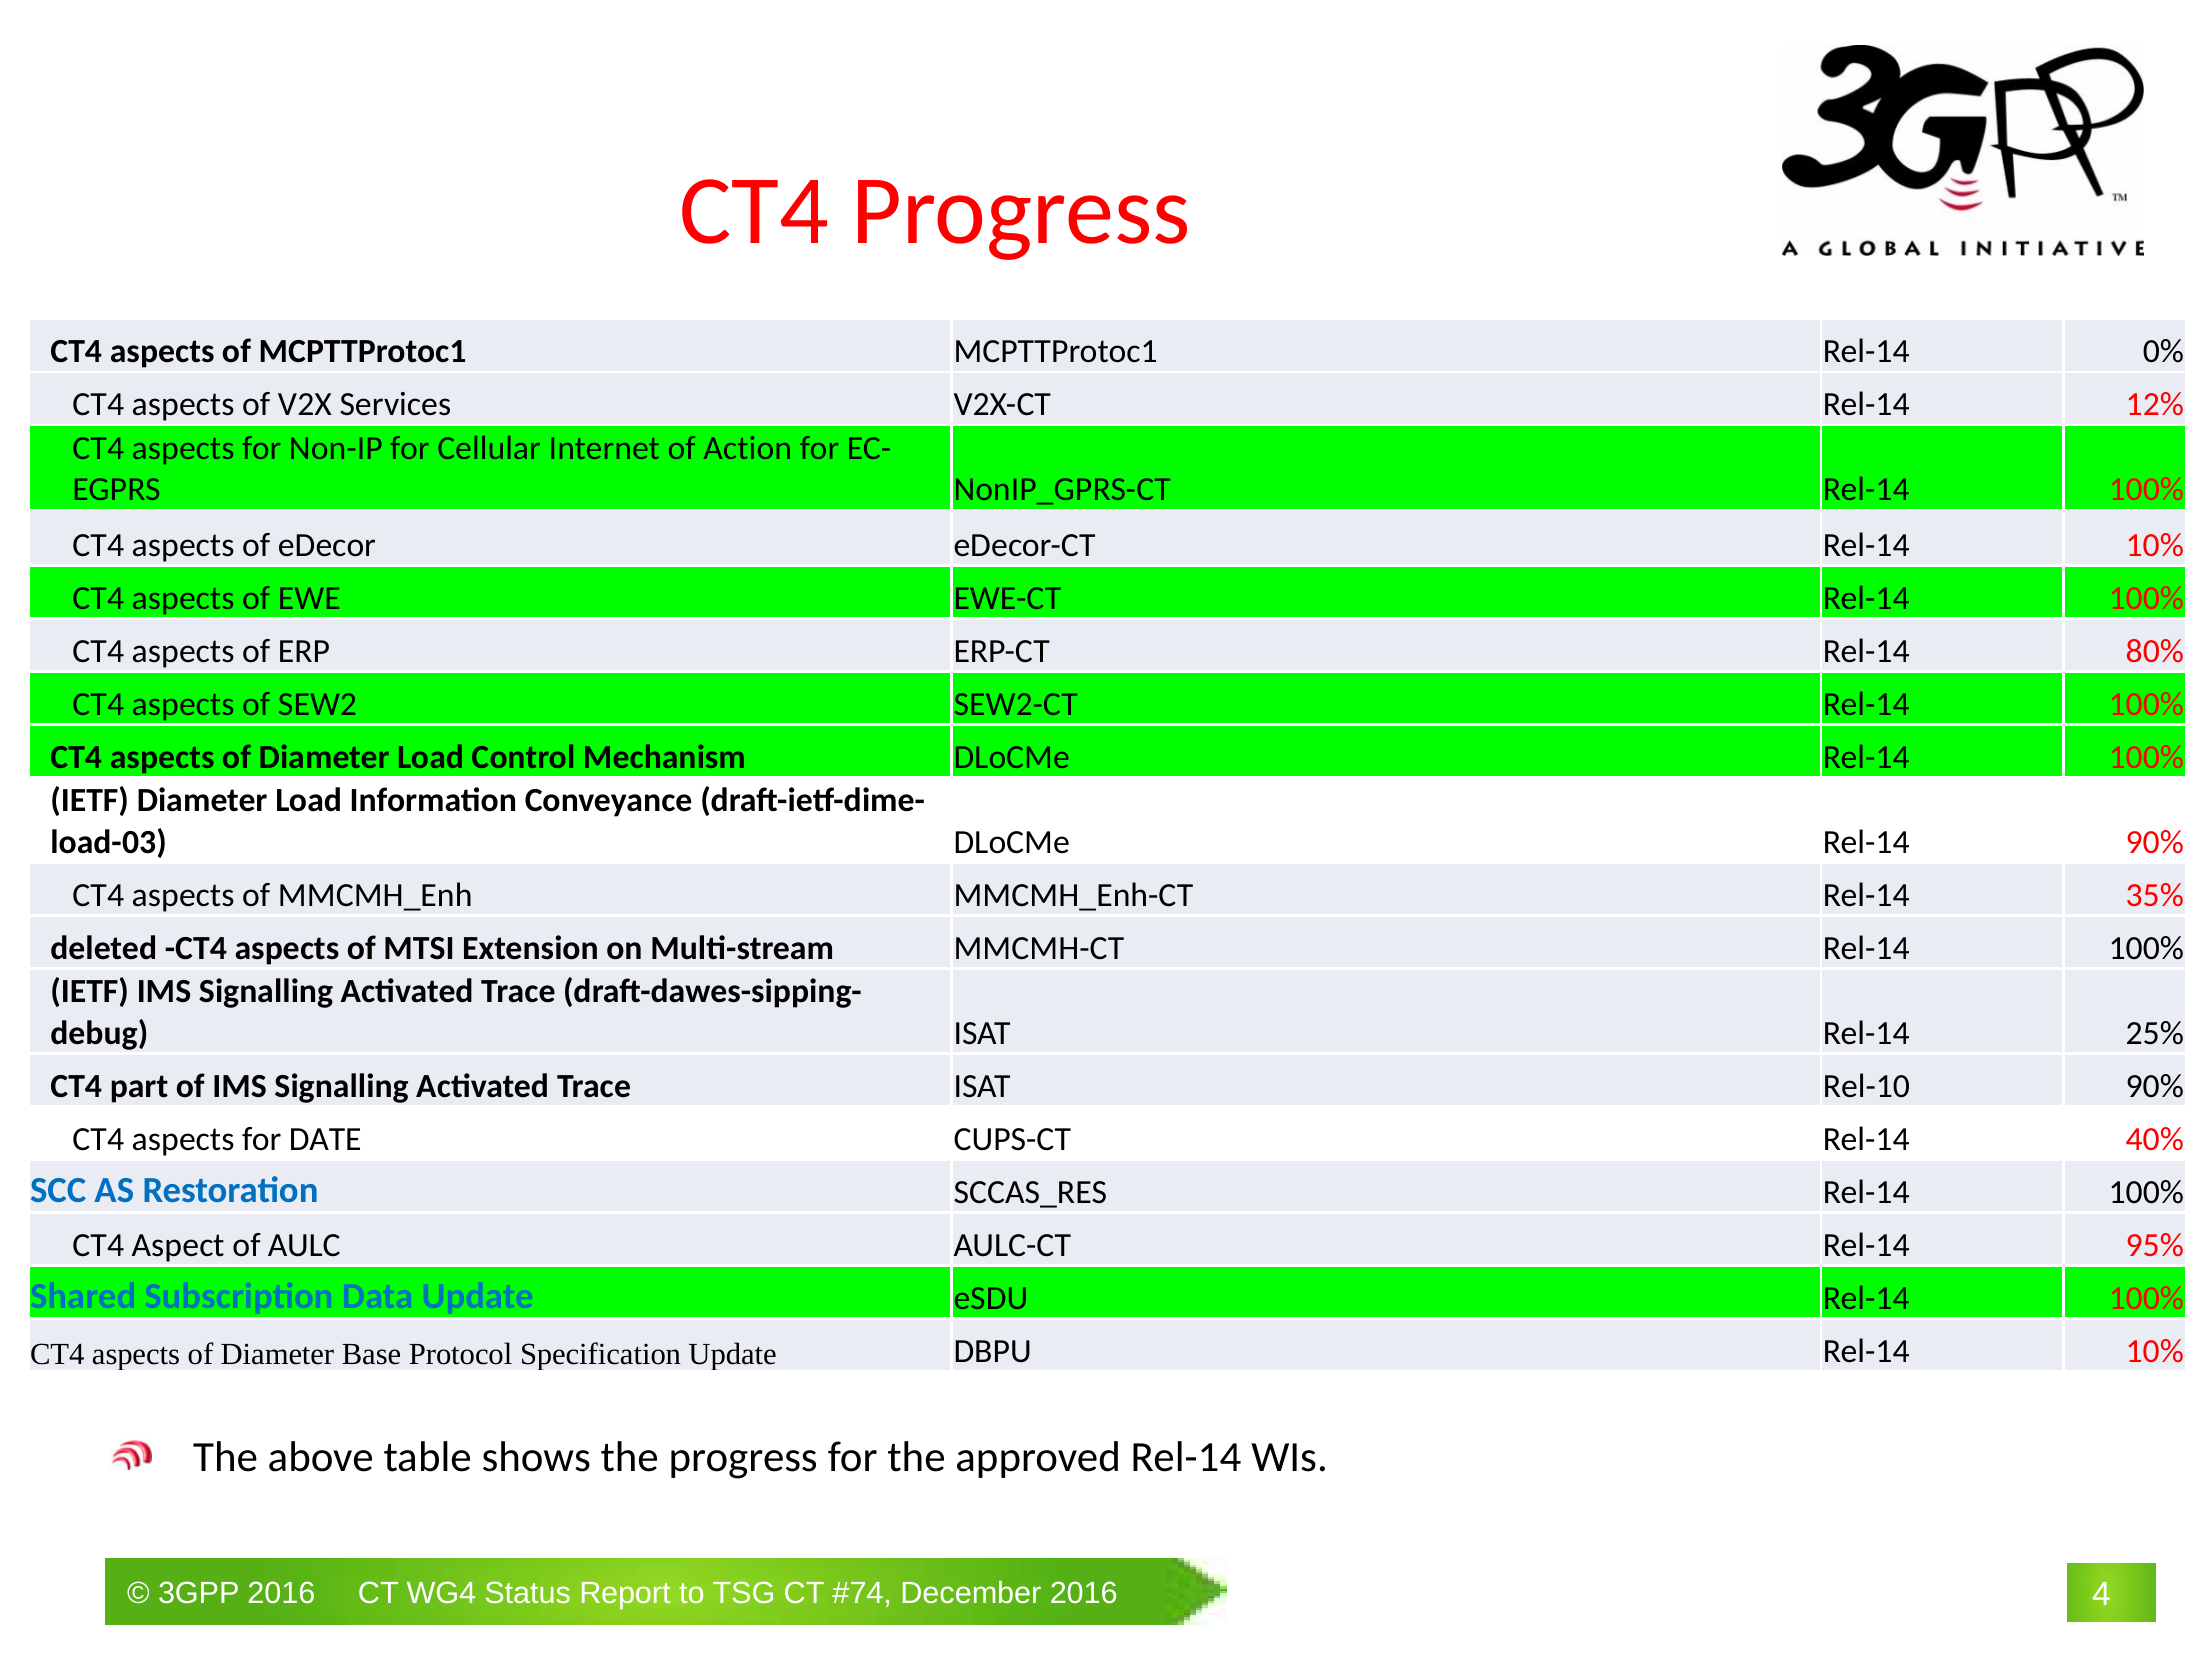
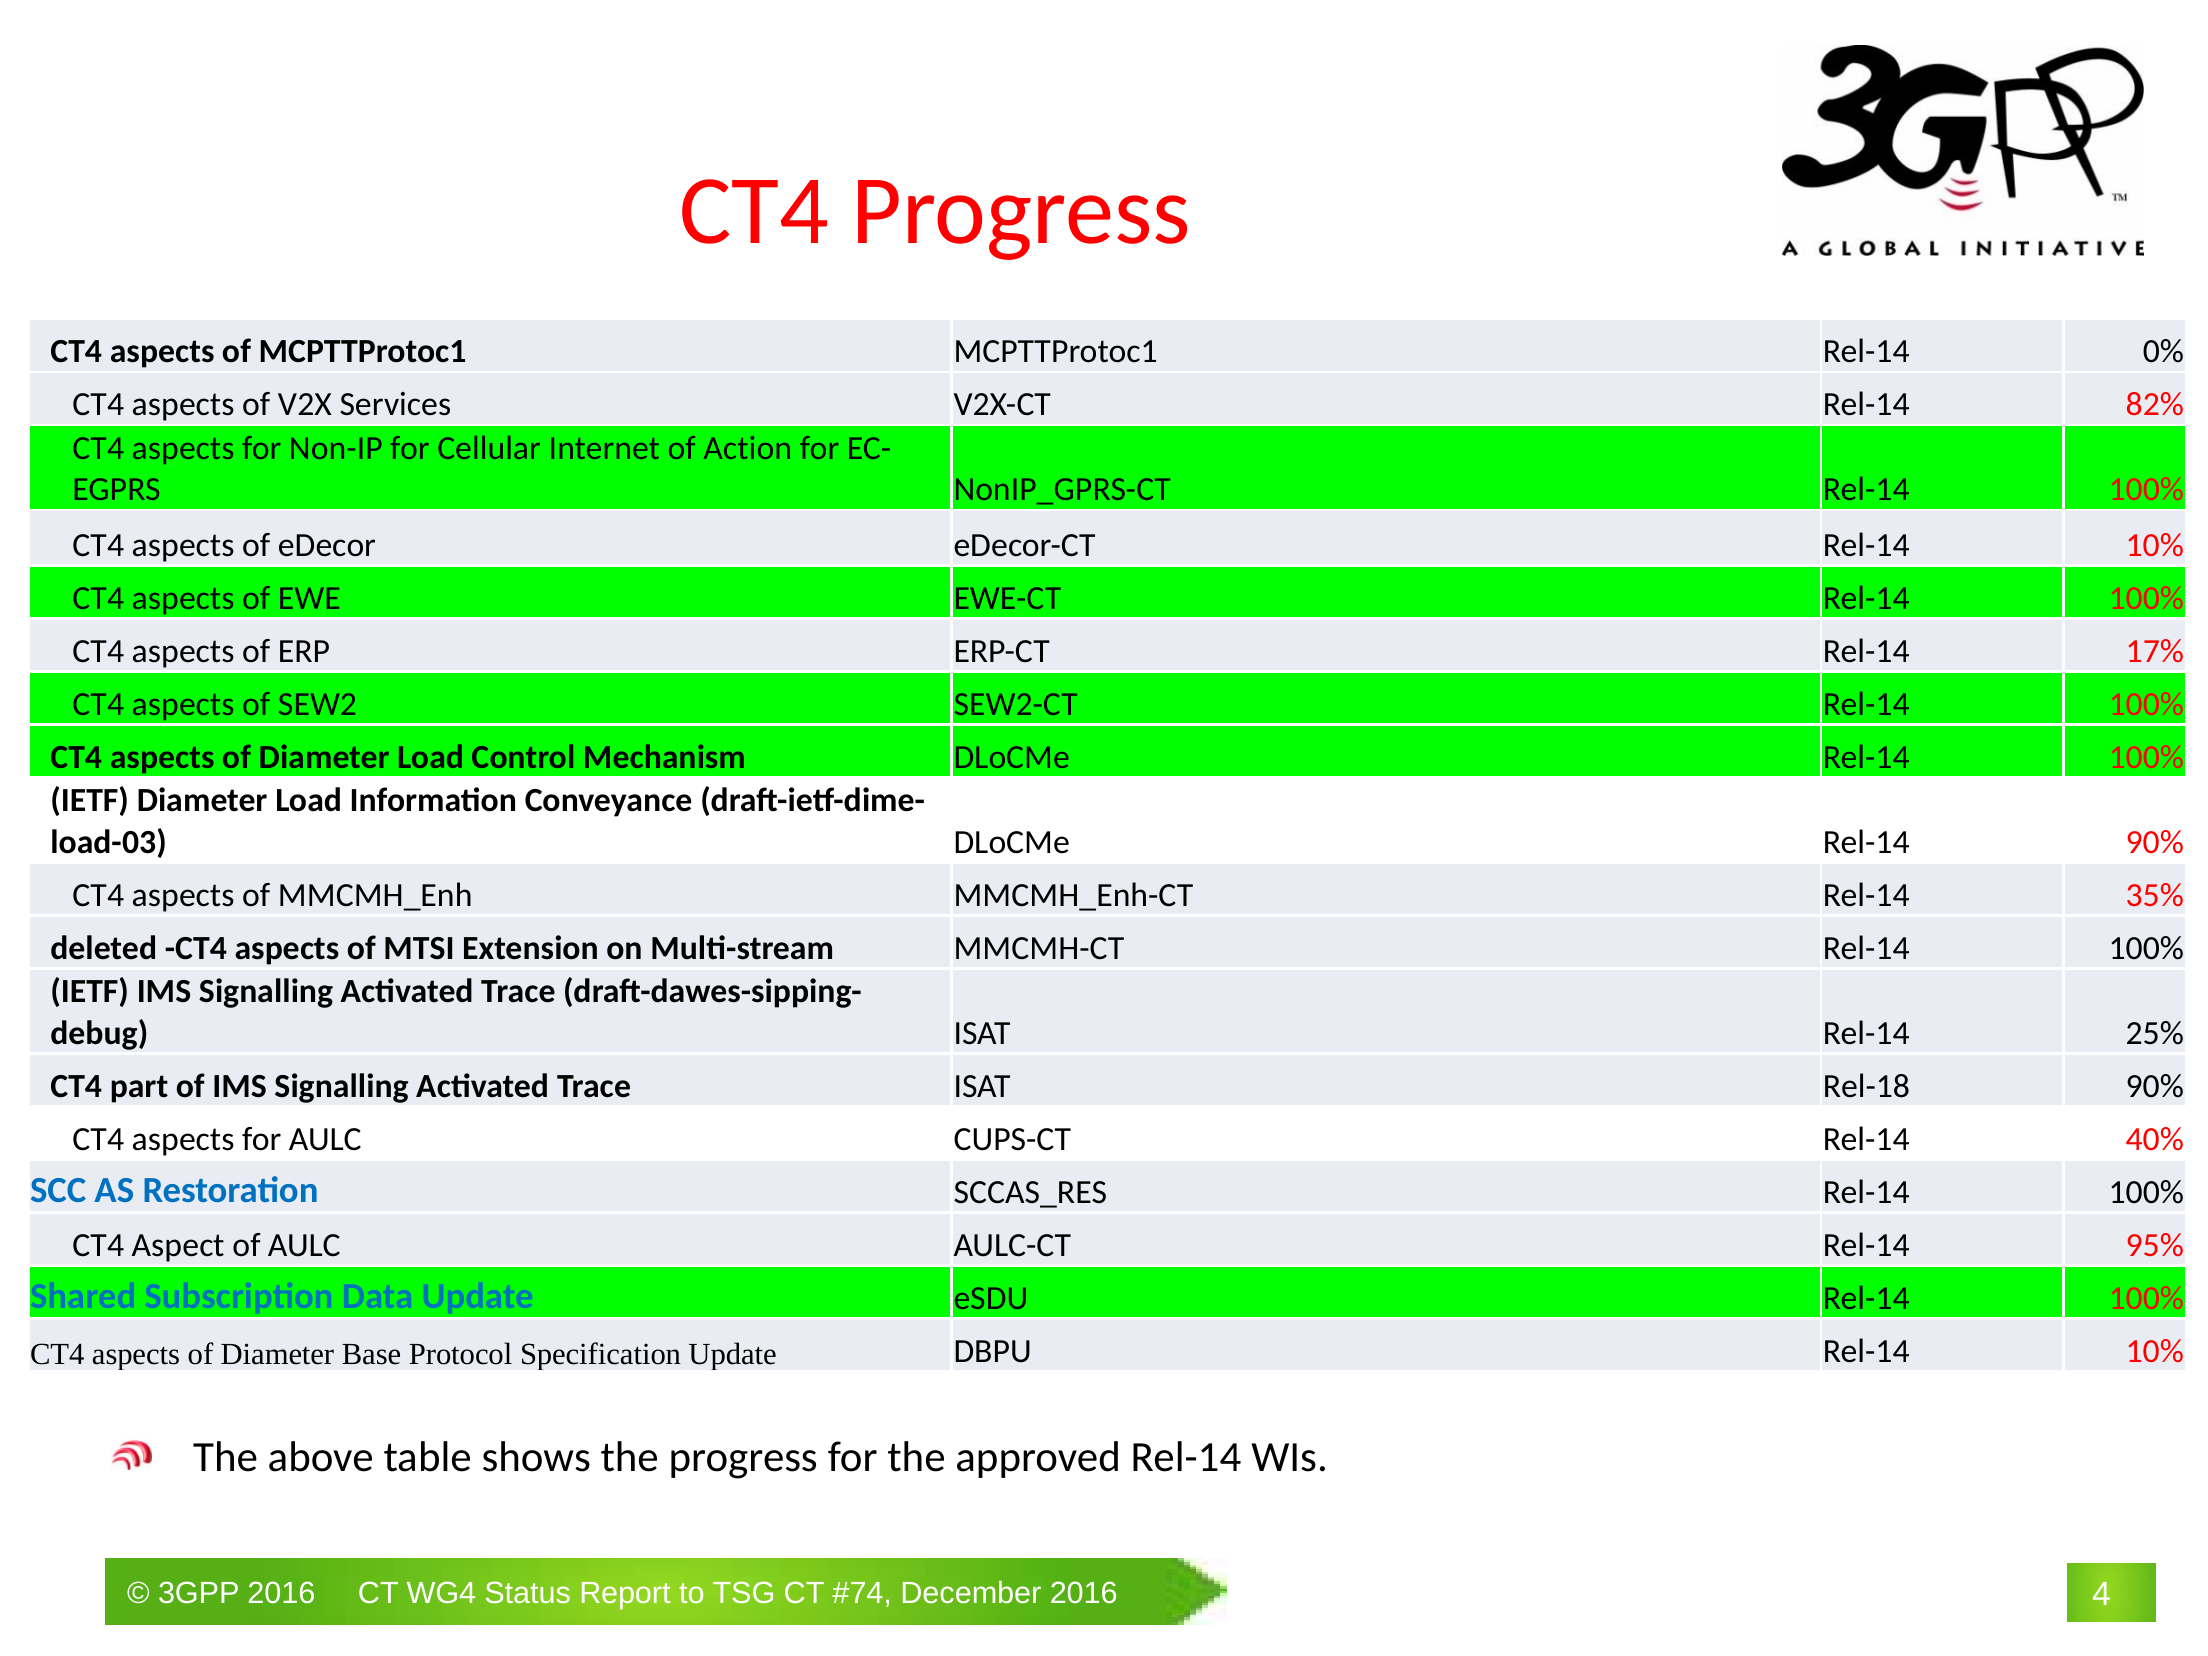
12%: 12% -> 82%
80%: 80% -> 17%
Rel-10: Rel-10 -> Rel-18
for DATE: DATE -> AULC
